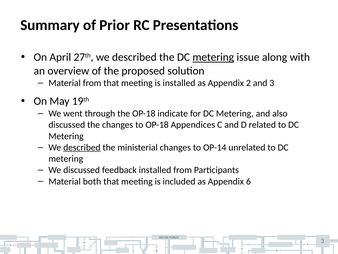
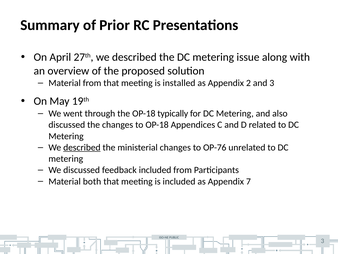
metering at (213, 57) underline: present -> none
indicate: indicate -> typically
OP-14: OP-14 -> OP-76
feedback installed: installed -> included
6: 6 -> 7
